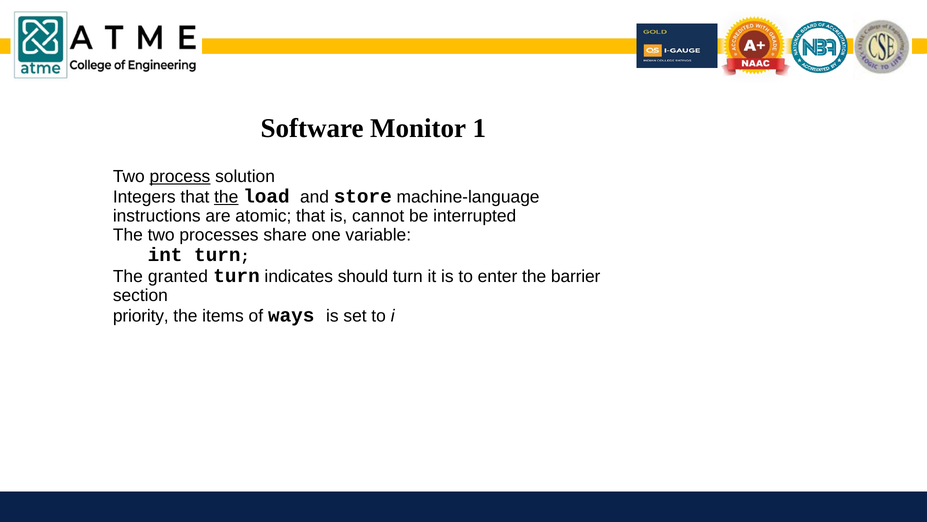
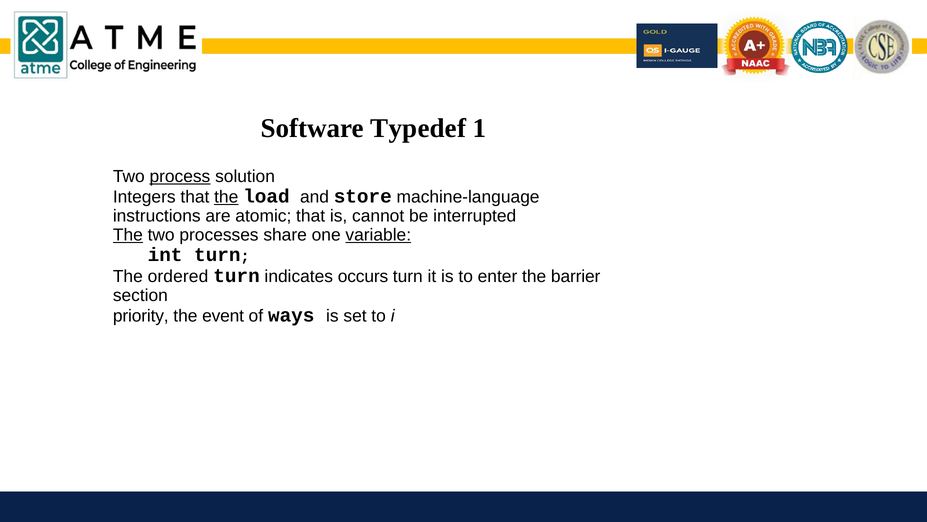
Monitor: Monitor -> Typedef
The at (128, 235) underline: none -> present
variable underline: none -> present
granted: granted -> ordered
should: should -> occurs
items: items -> event
